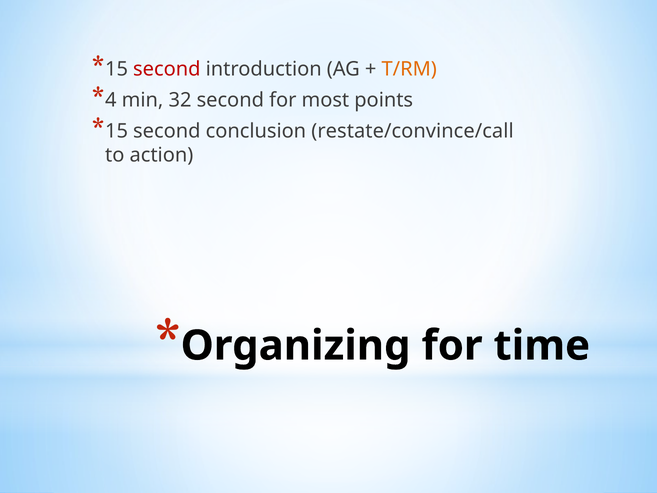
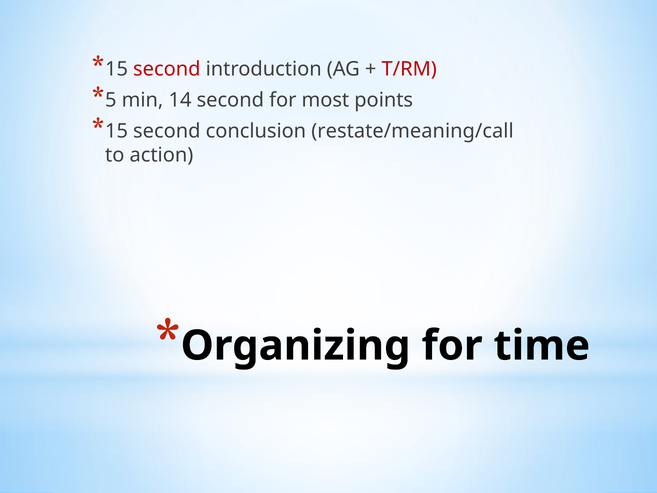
T/RM colour: orange -> red
4: 4 -> 5
32: 32 -> 14
restate/convince/call: restate/convince/call -> restate/meaning/call
